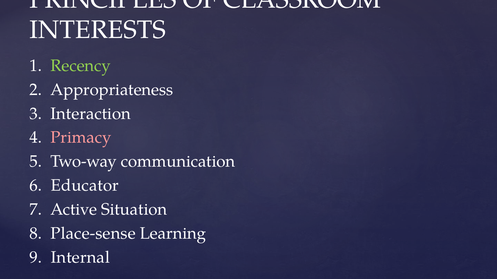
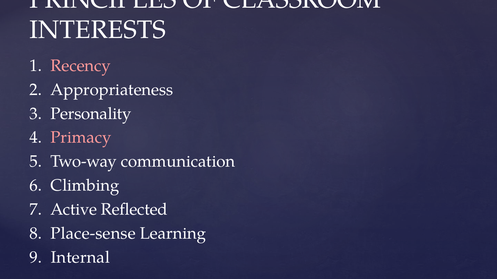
Recency colour: light green -> pink
Interaction: Interaction -> Personality
Educator: Educator -> Climbing
Situation: Situation -> Reflected
